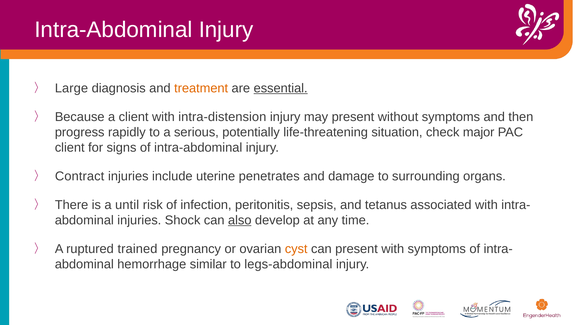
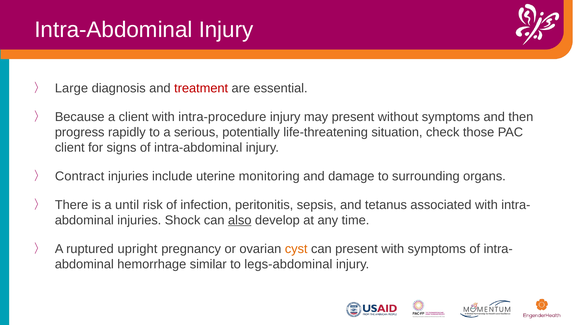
treatment colour: orange -> red
essential underline: present -> none
intra-distension: intra-distension -> intra-procedure
major: major -> those
penetrates: penetrates -> monitoring
trained: trained -> upright
